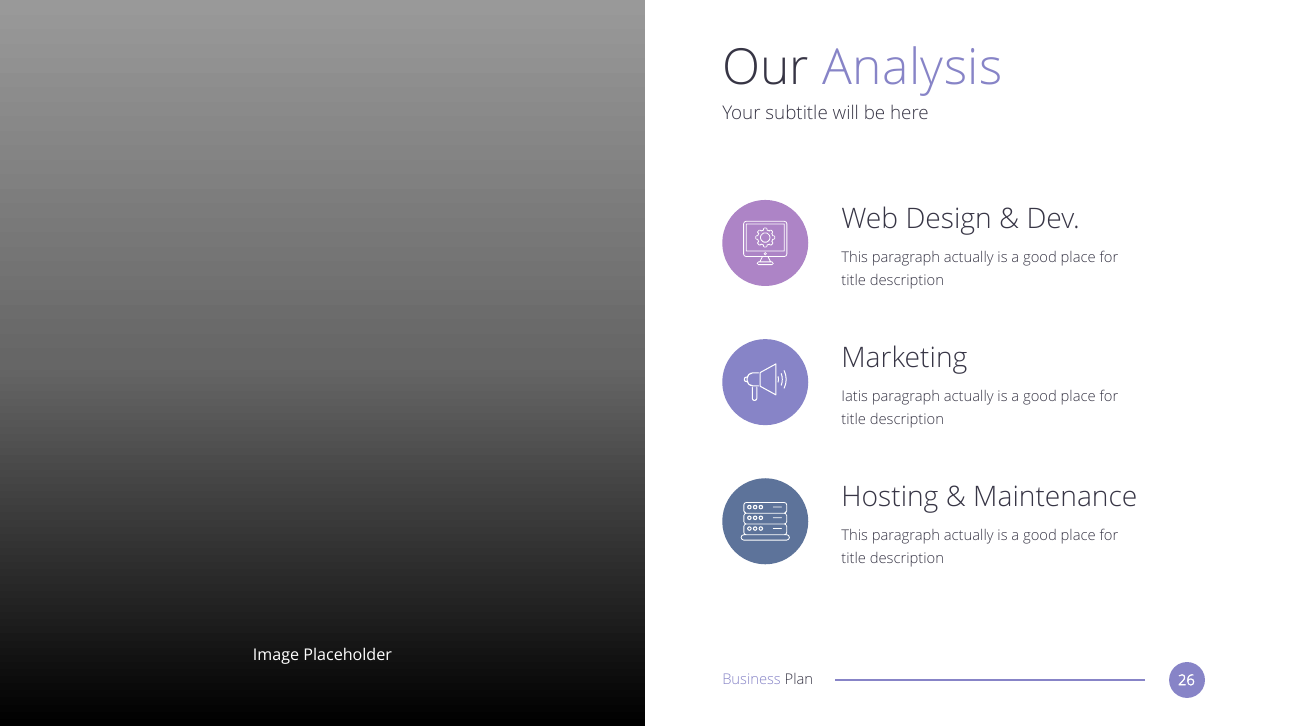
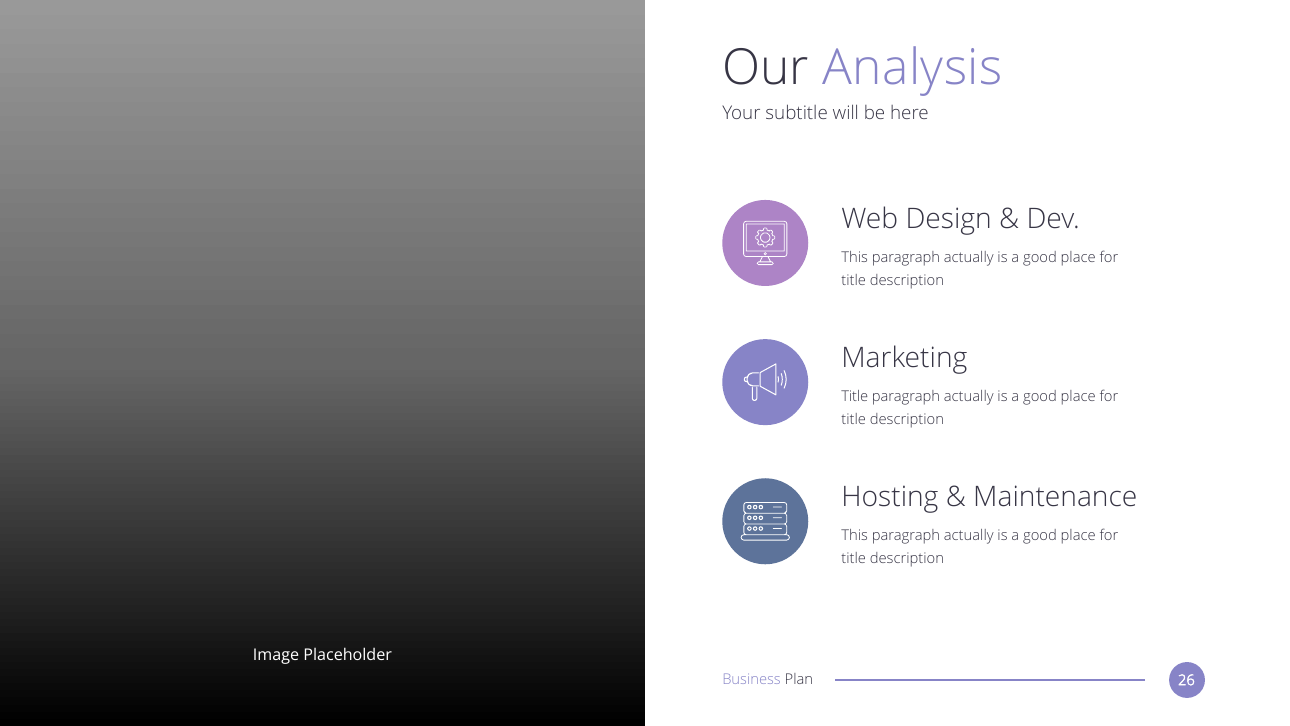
Iatis at (855, 397): Iatis -> Title
